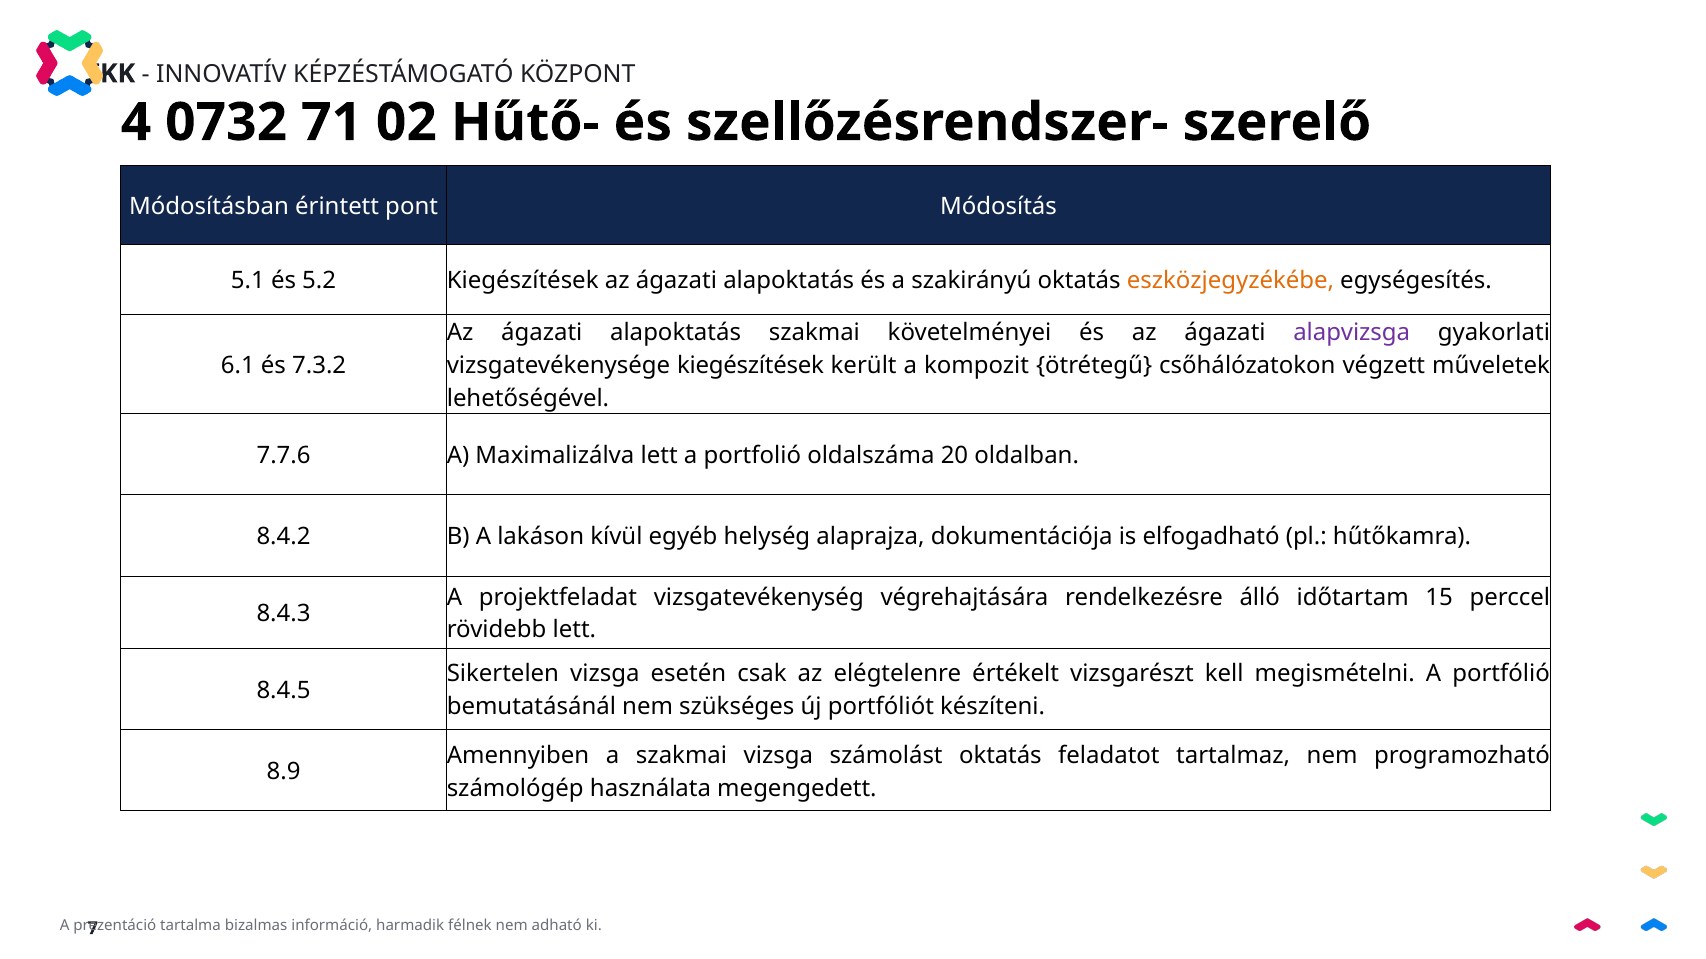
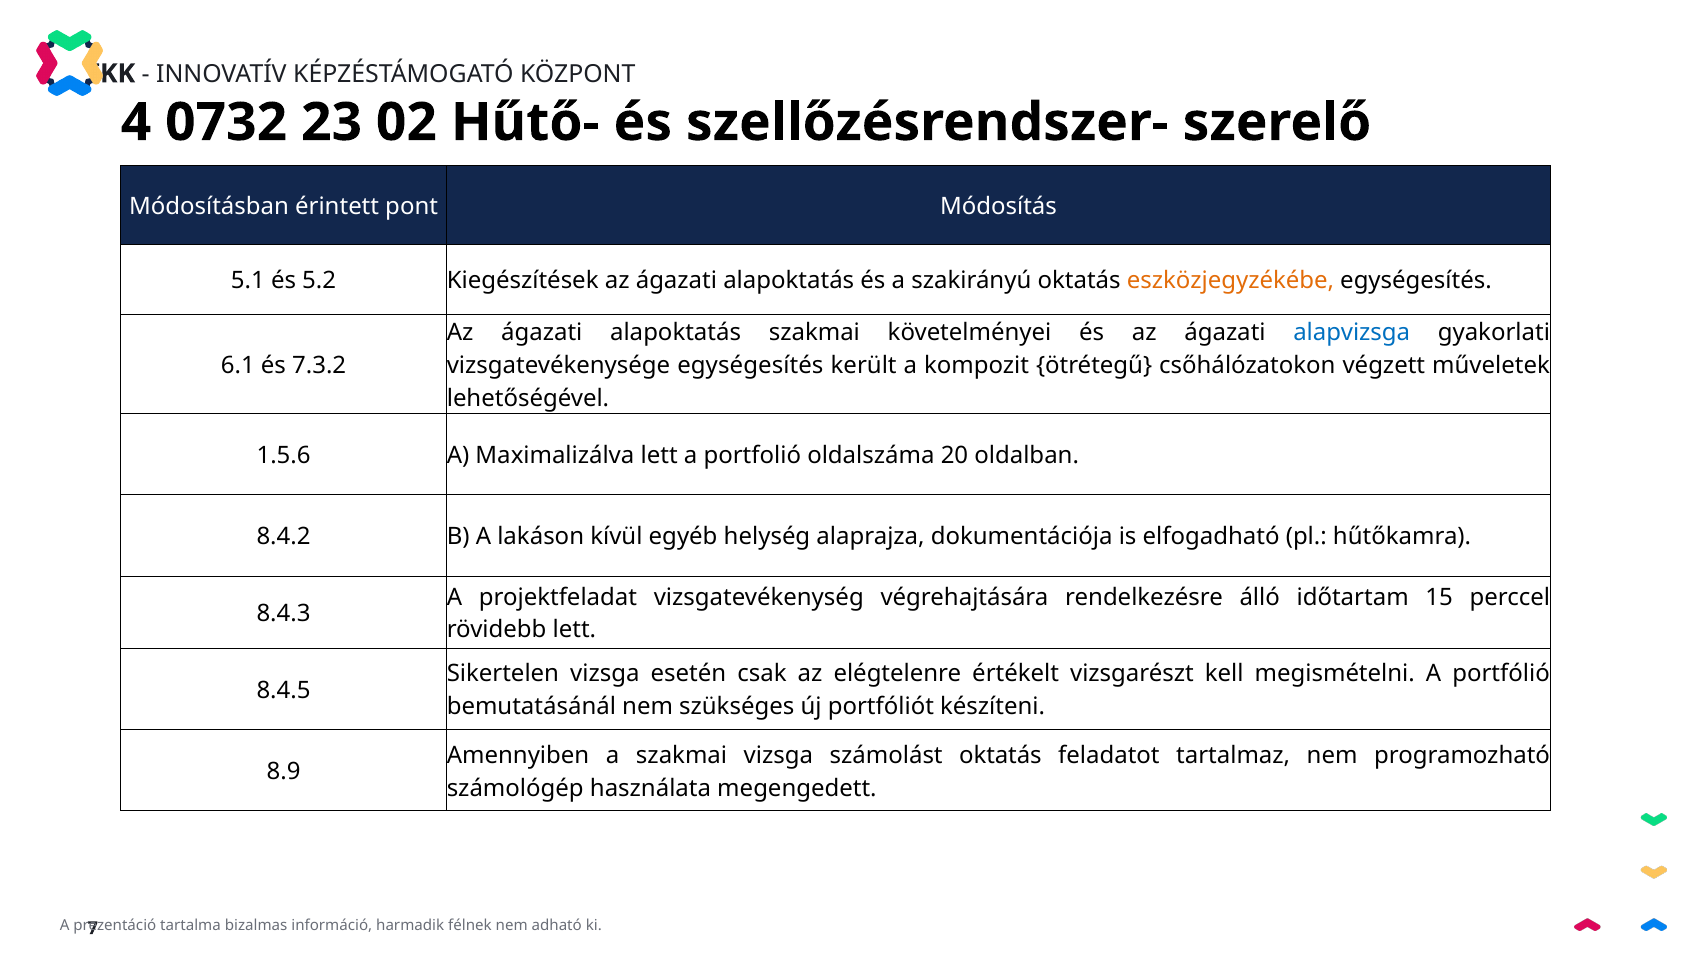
71: 71 -> 23
alapvizsga colour: purple -> blue
vizsgatevékenysége kiegészítések: kiegészítések -> egységesítés
7.7.6: 7.7.6 -> 1.5.6
